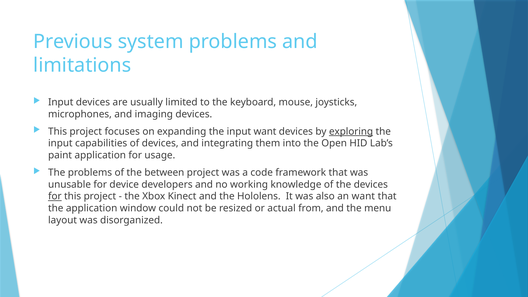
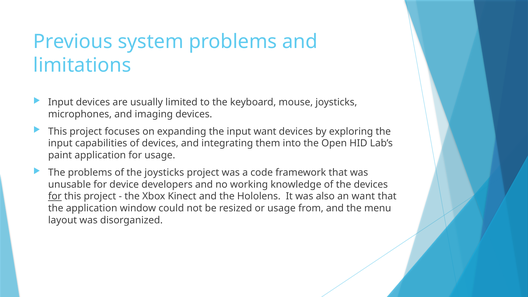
exploring underline: present -> none
the between: between -> joysticks
or actual: actual -> usage
